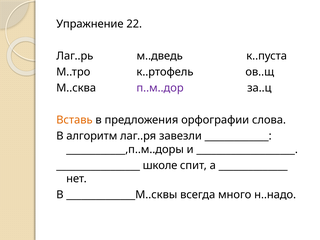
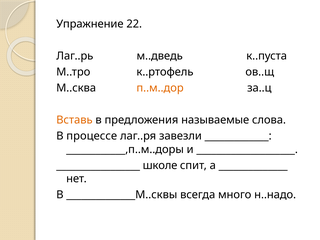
п..м..дор colour: purple -> orange
орфографии: орфографии -> называемые
алгоритм: алгоритм -> процессе
